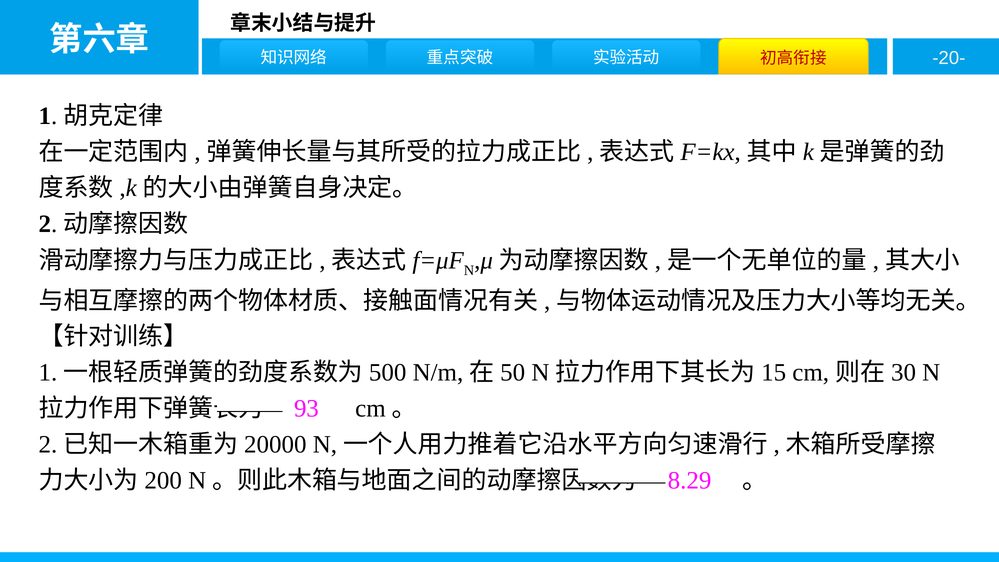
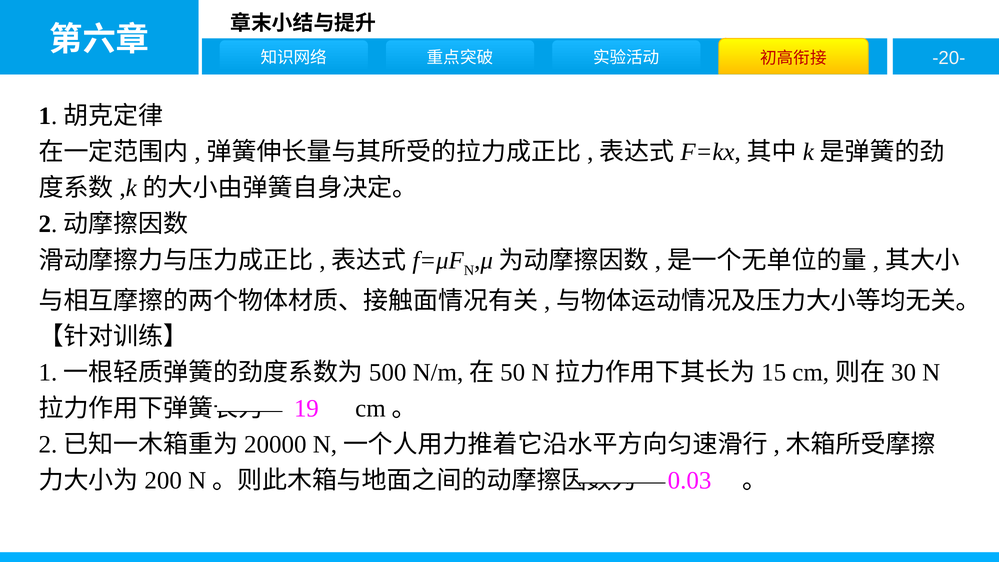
93: 93 -> 19
8.29: 8.29 -> 0.03
